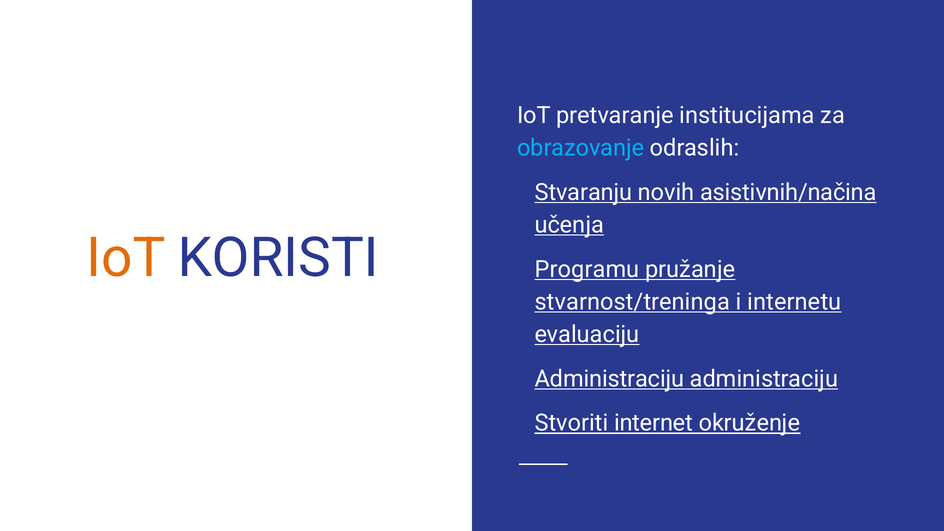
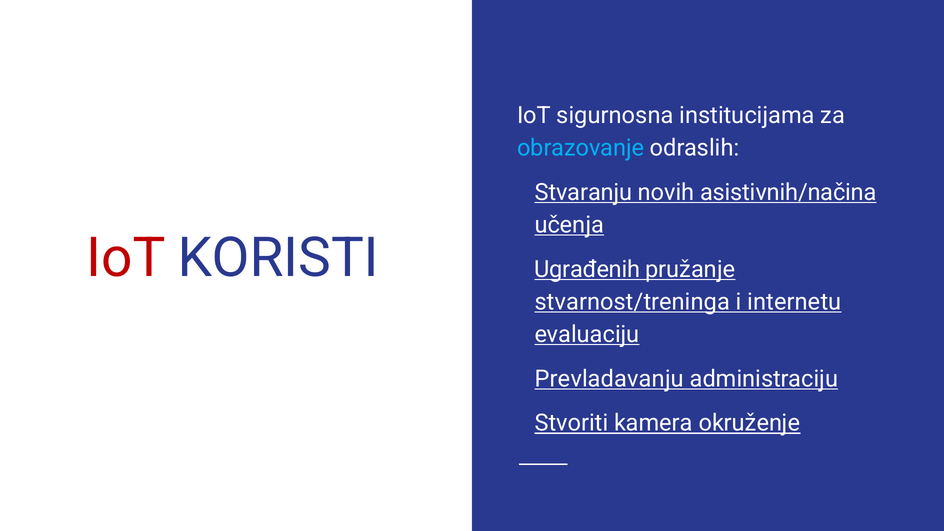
pretvaranje: pretvaranje -> sigurnosna
IoT at (126, 258) colour: orange -> red
Programu: Programu -> Ugrađenih
Administraciju at (609, 379): Administraciju -> Prevladavanju
internet: internet -> kamera
